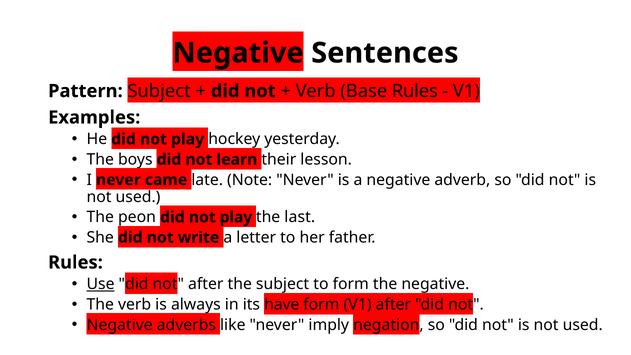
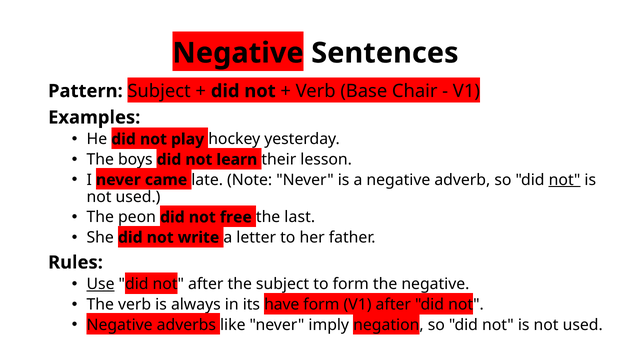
Base Rules: Rules -> Chair
not at (564, 180) underline: none -> present
play at (236, 217): play -> free
